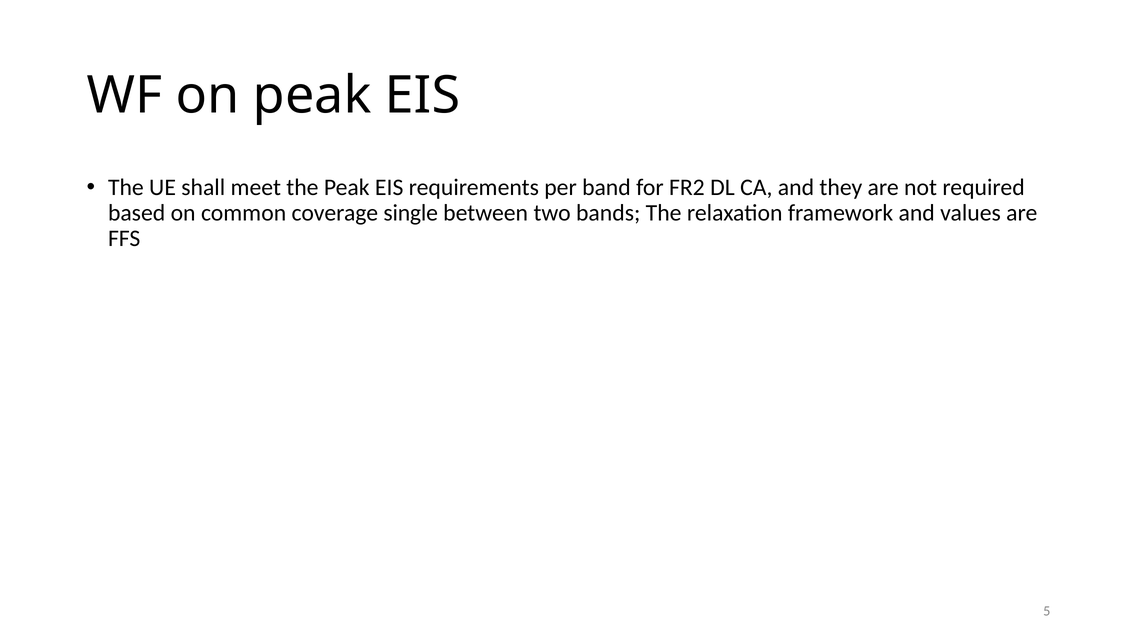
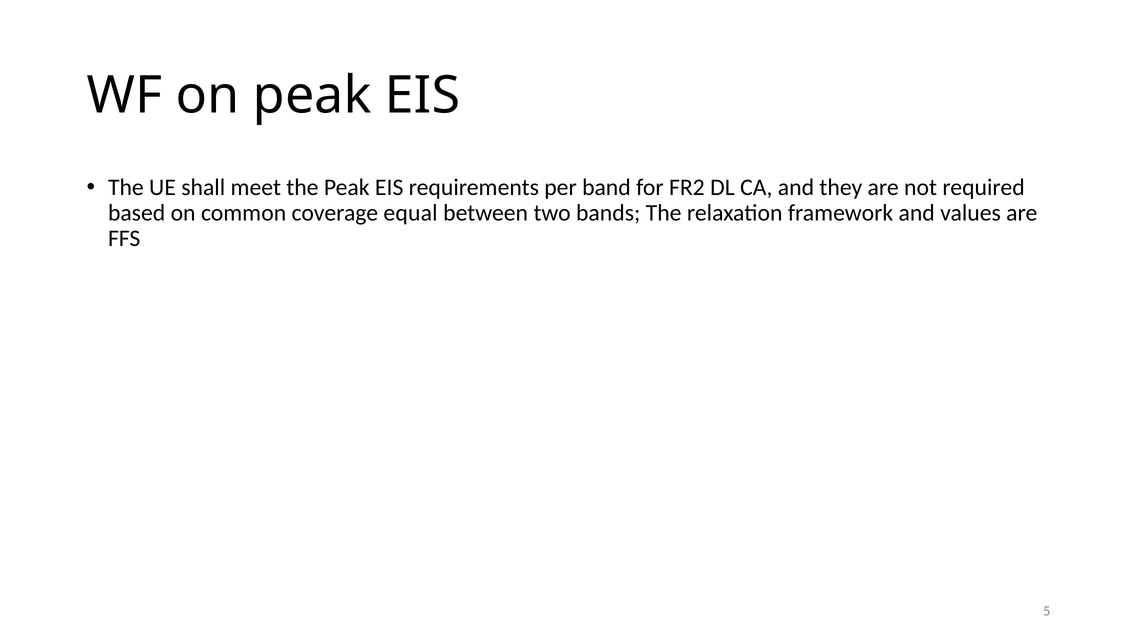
single: single -> equal
